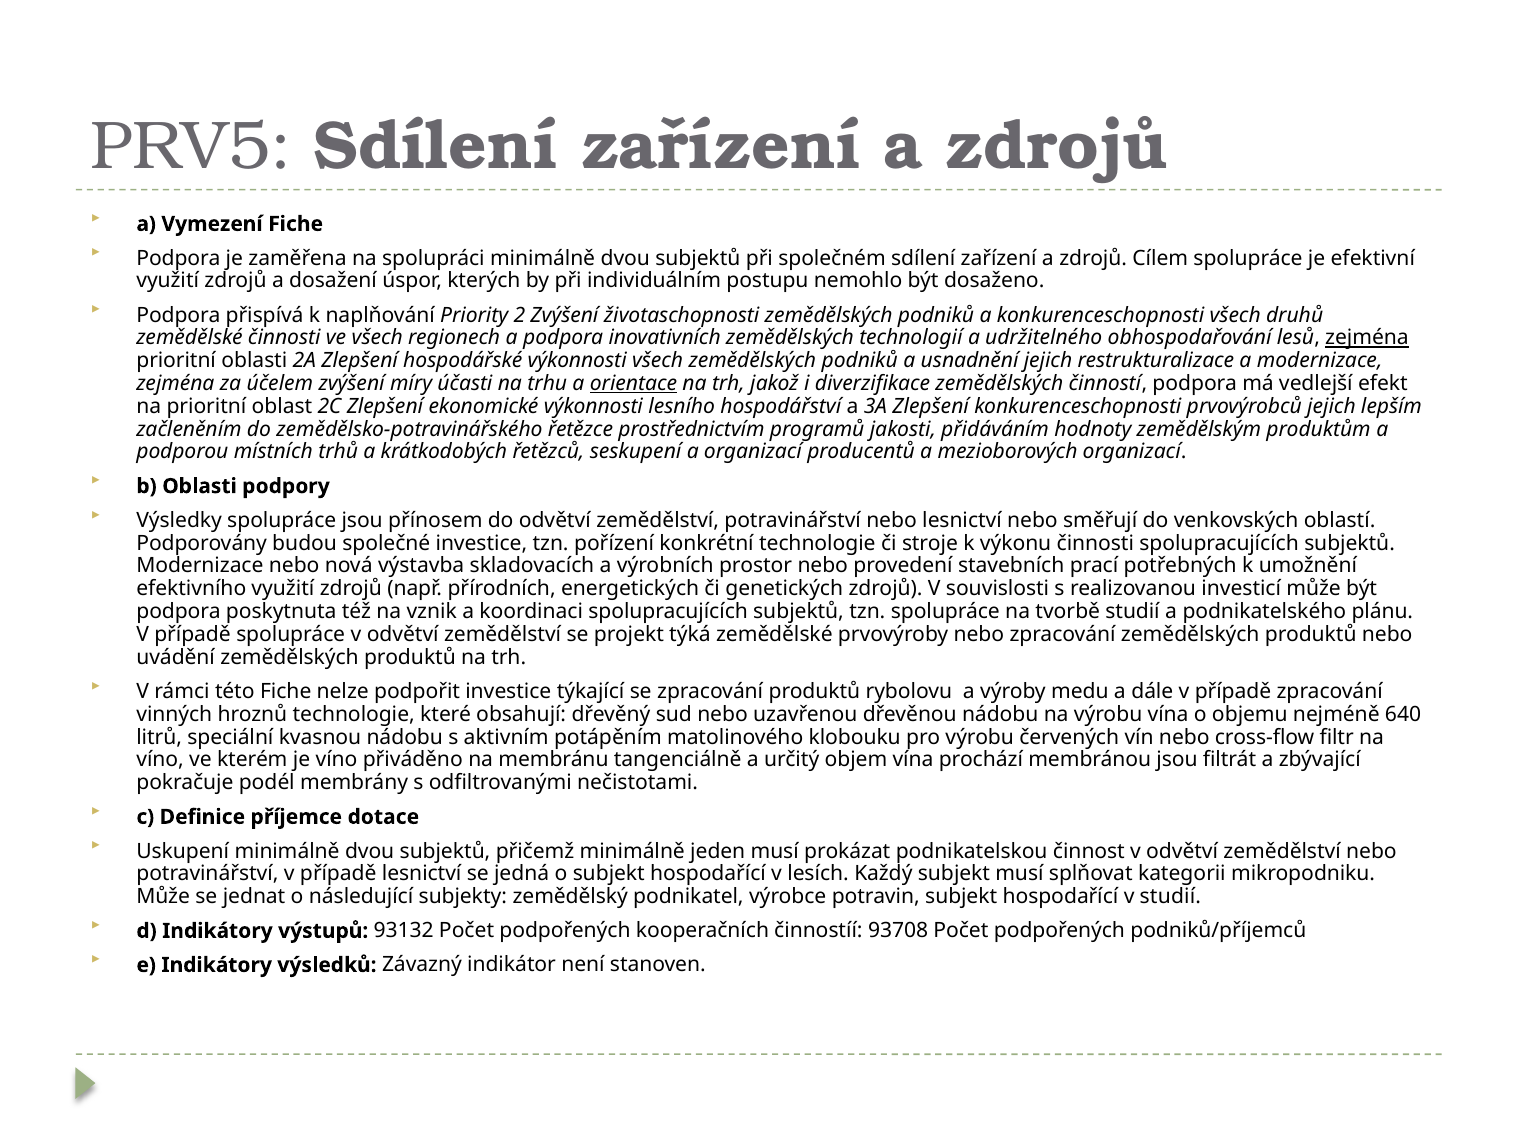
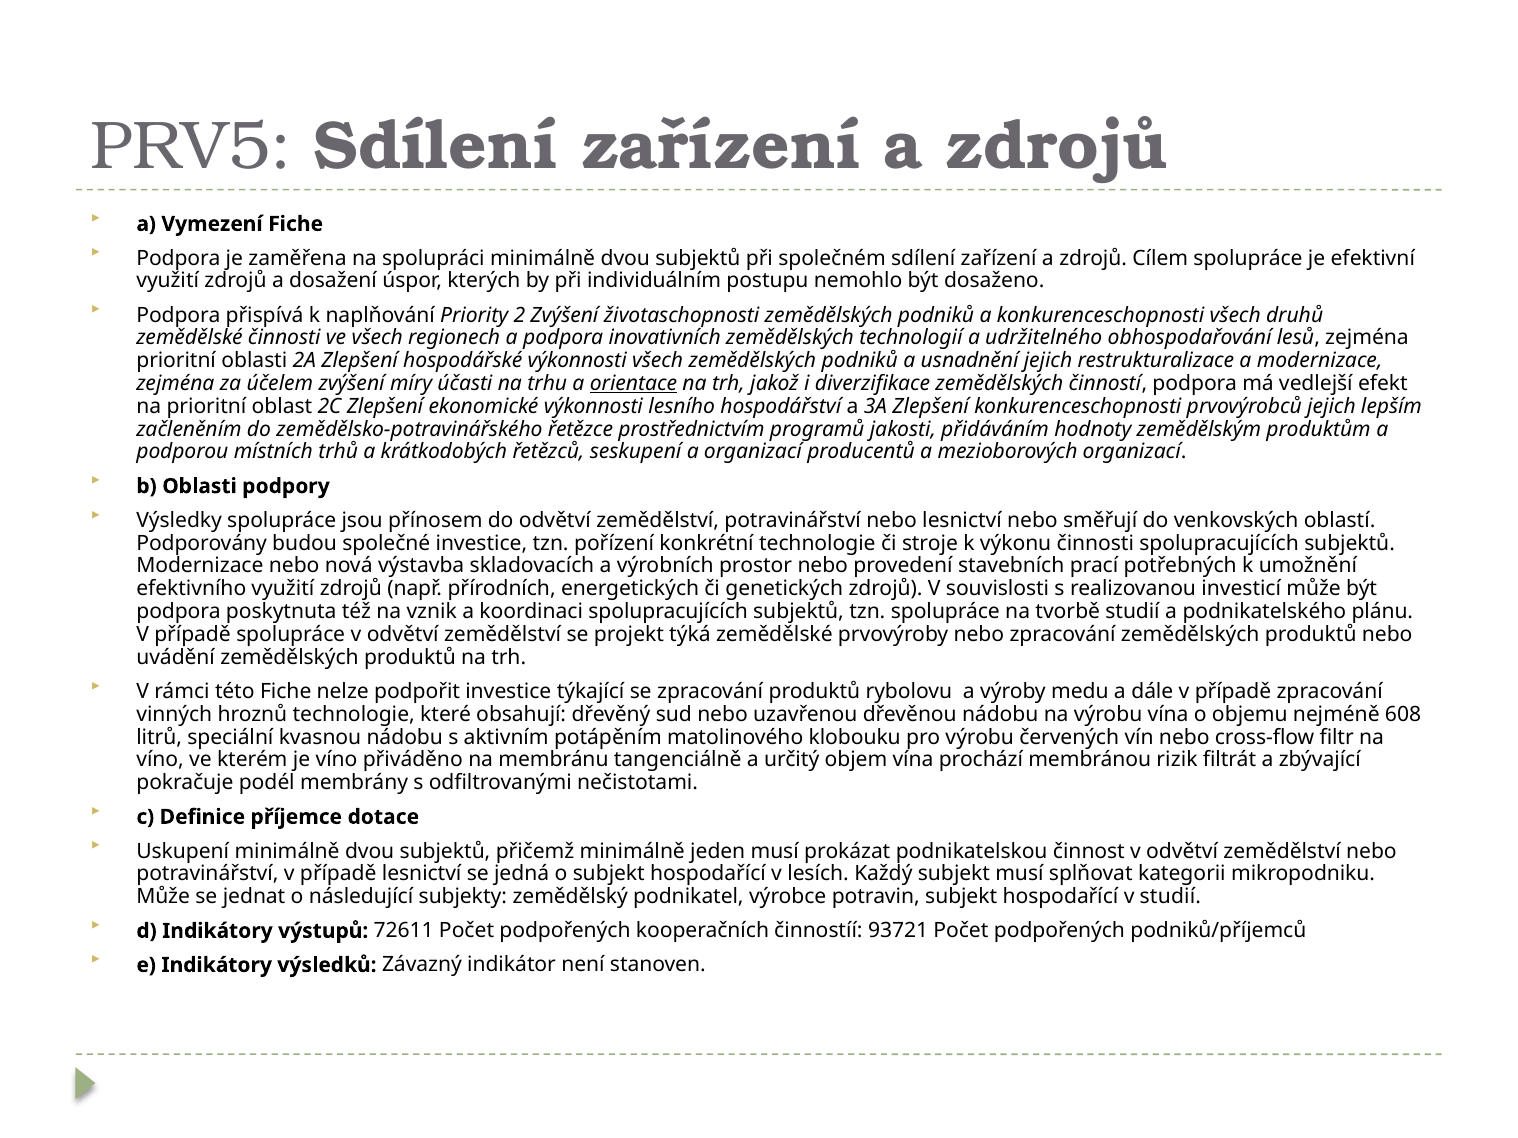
zejména at (1367, 338) underline: present -> none
640: 640 -> 608
membránou jsou: jsou -> rizik
93132: 93132 -> 72611
93708: 93708 -> 93721
